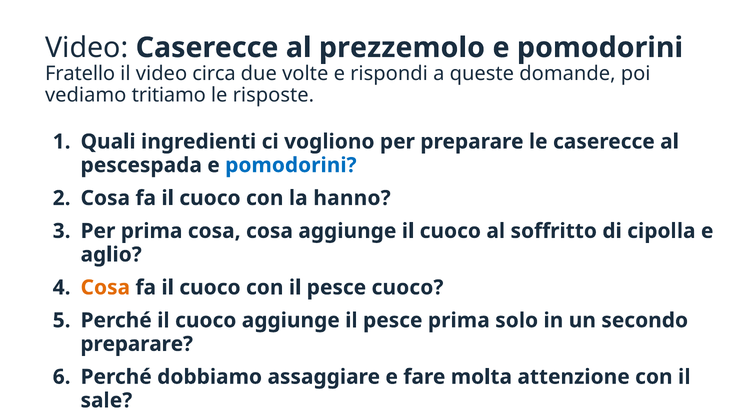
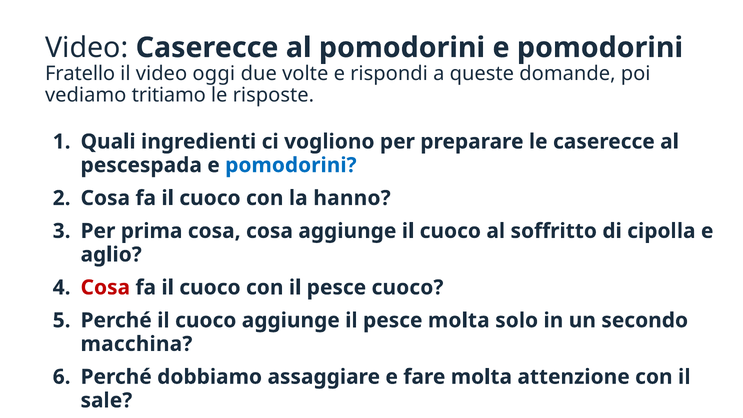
al prezzemolo: prezzemolo -> pomodorini
circa: circa -> oggi
Cosa at (105, 287) colour: orange -> red
pesce prima: prima -> molta
preparare at (137, 344): preparare -> macchina
